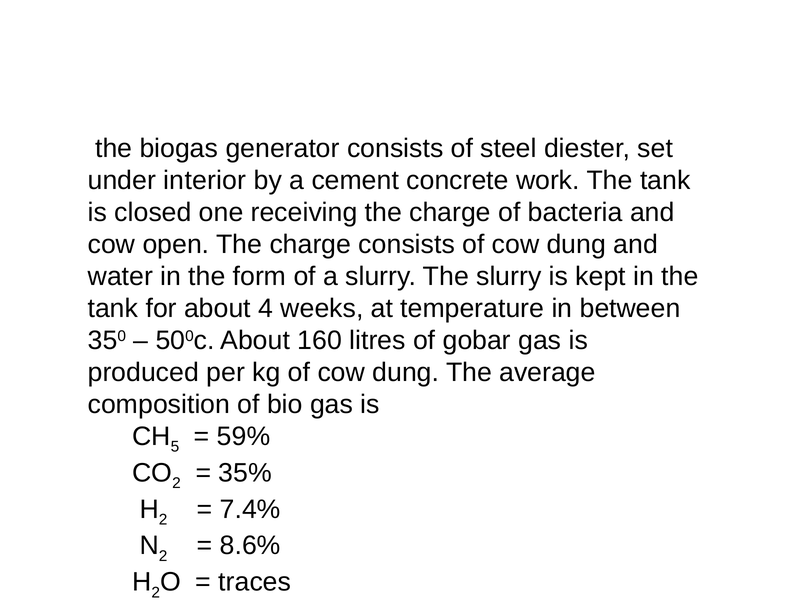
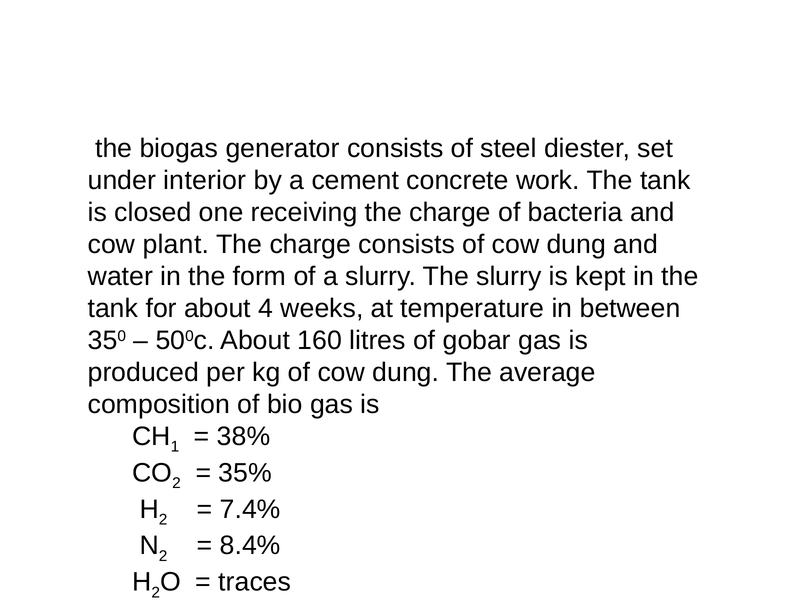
open: open -> plant
5: 5 -> 1
59%: 59% -> 38%
8.6%: 8.6% -> 8.4%
